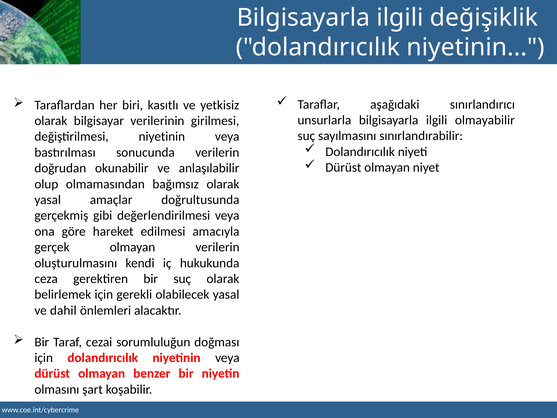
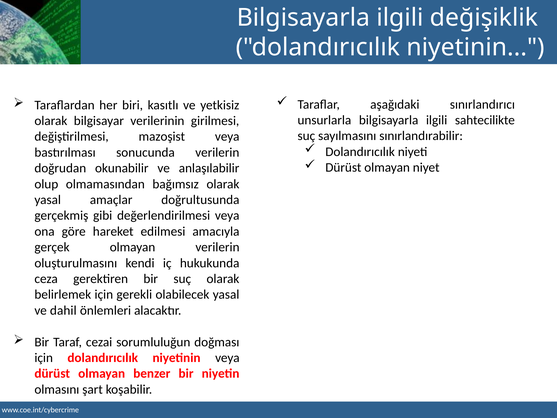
olmayabilir: olmayabilir -> sahtecilikte
değiştirilmesi niyetinin: niyetinin -> mazoşist
